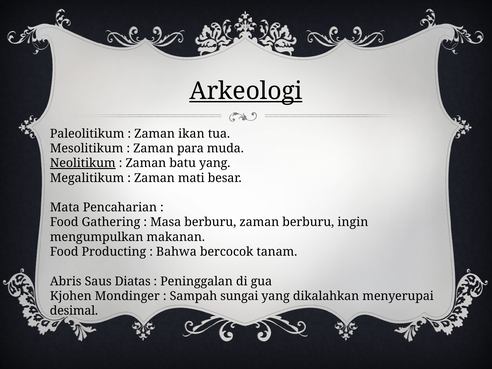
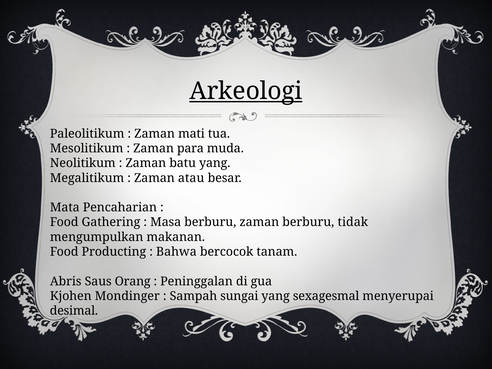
ikan: ikan -> mati
Neolitikum underline: present -> none
mati: mati -> atau
ingin: ingin -> tidak
Diatas: Diatas -> Orang
dikalahkan: dikalahkan -> sexagesmal
